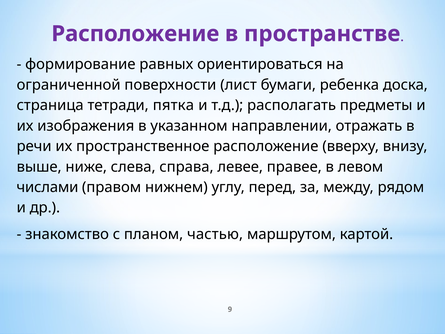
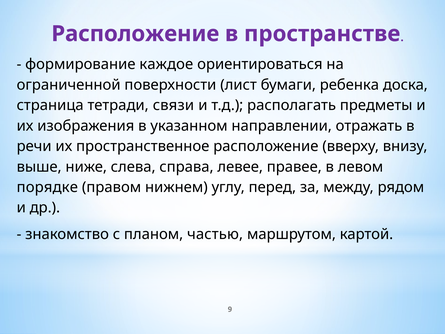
равных: равных -> каждое
пятка: пятка -> связи
числами: числами -> порядке
